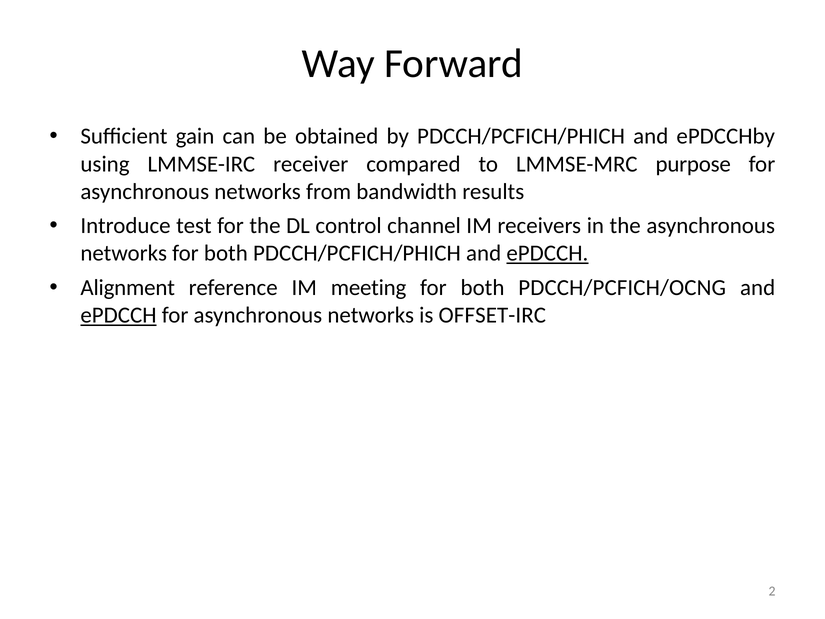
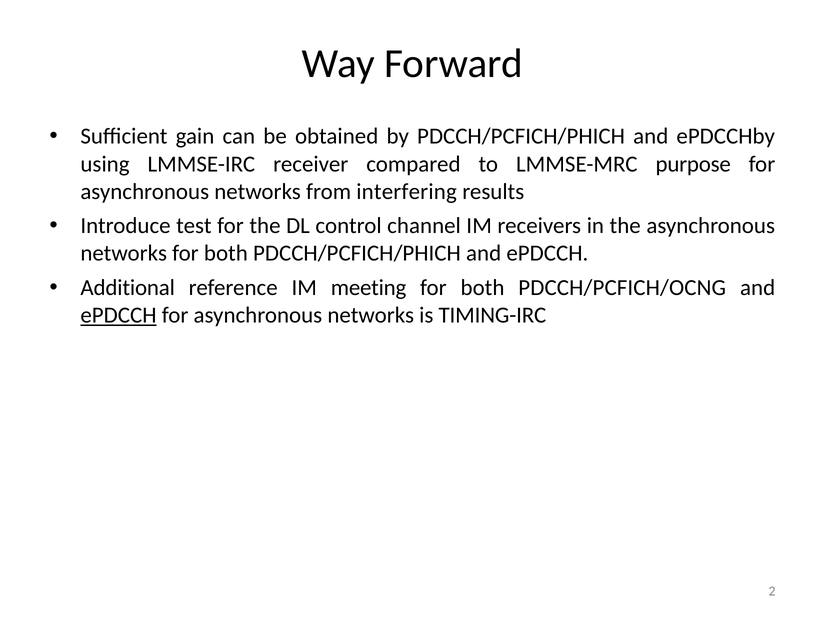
bandwidth: bandwidth -> interfering
ePDCCH at (547, 253) underline: present -> none
Alignment: Alignment -> Additional
OFFSET-IRC: OFFSET-IRC -> TIMING-IRC
